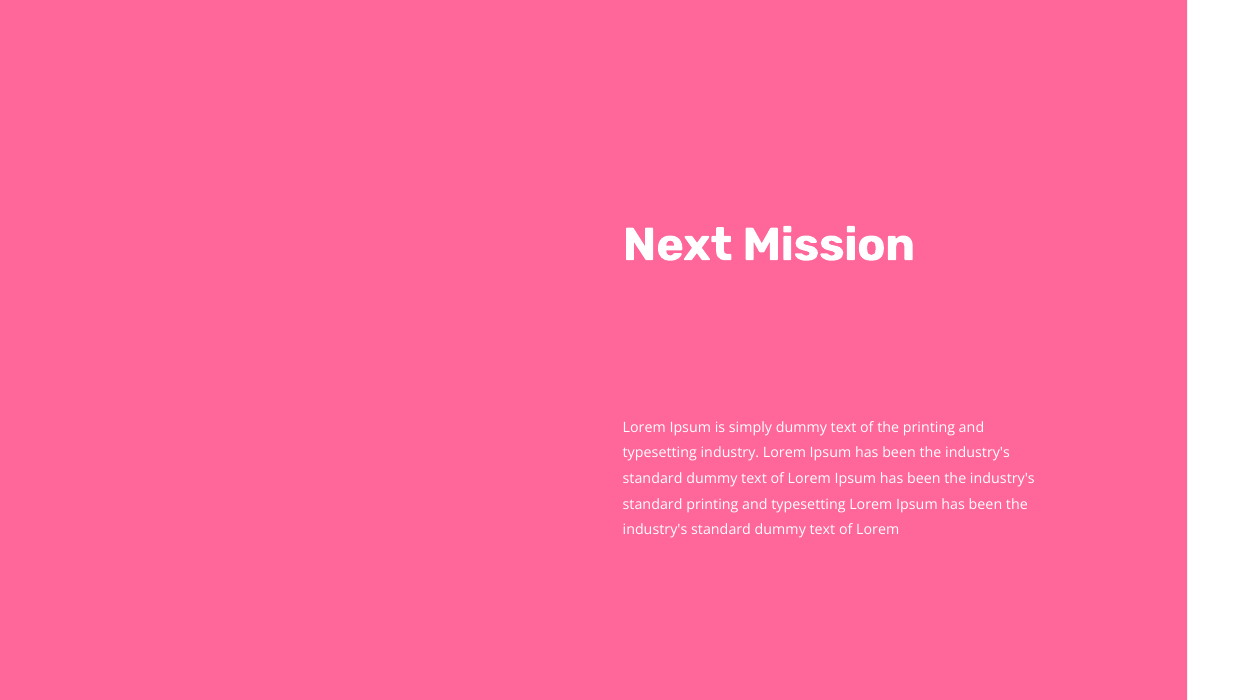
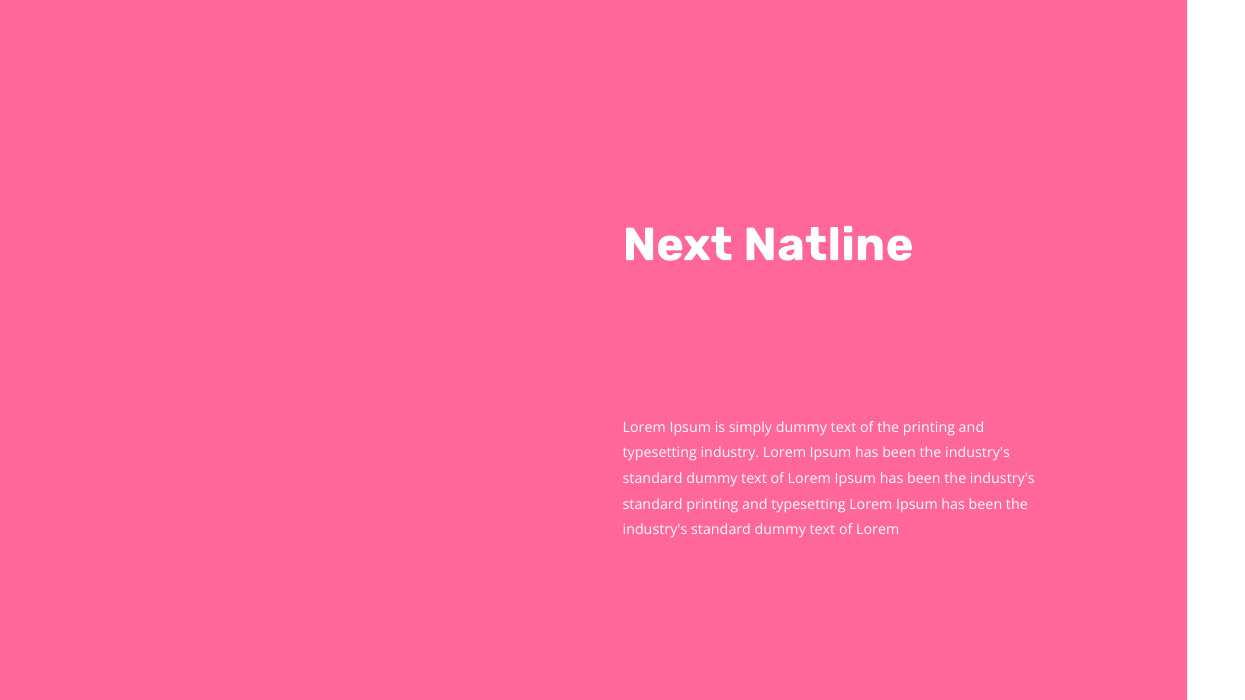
Mission: Mission -> Natline
